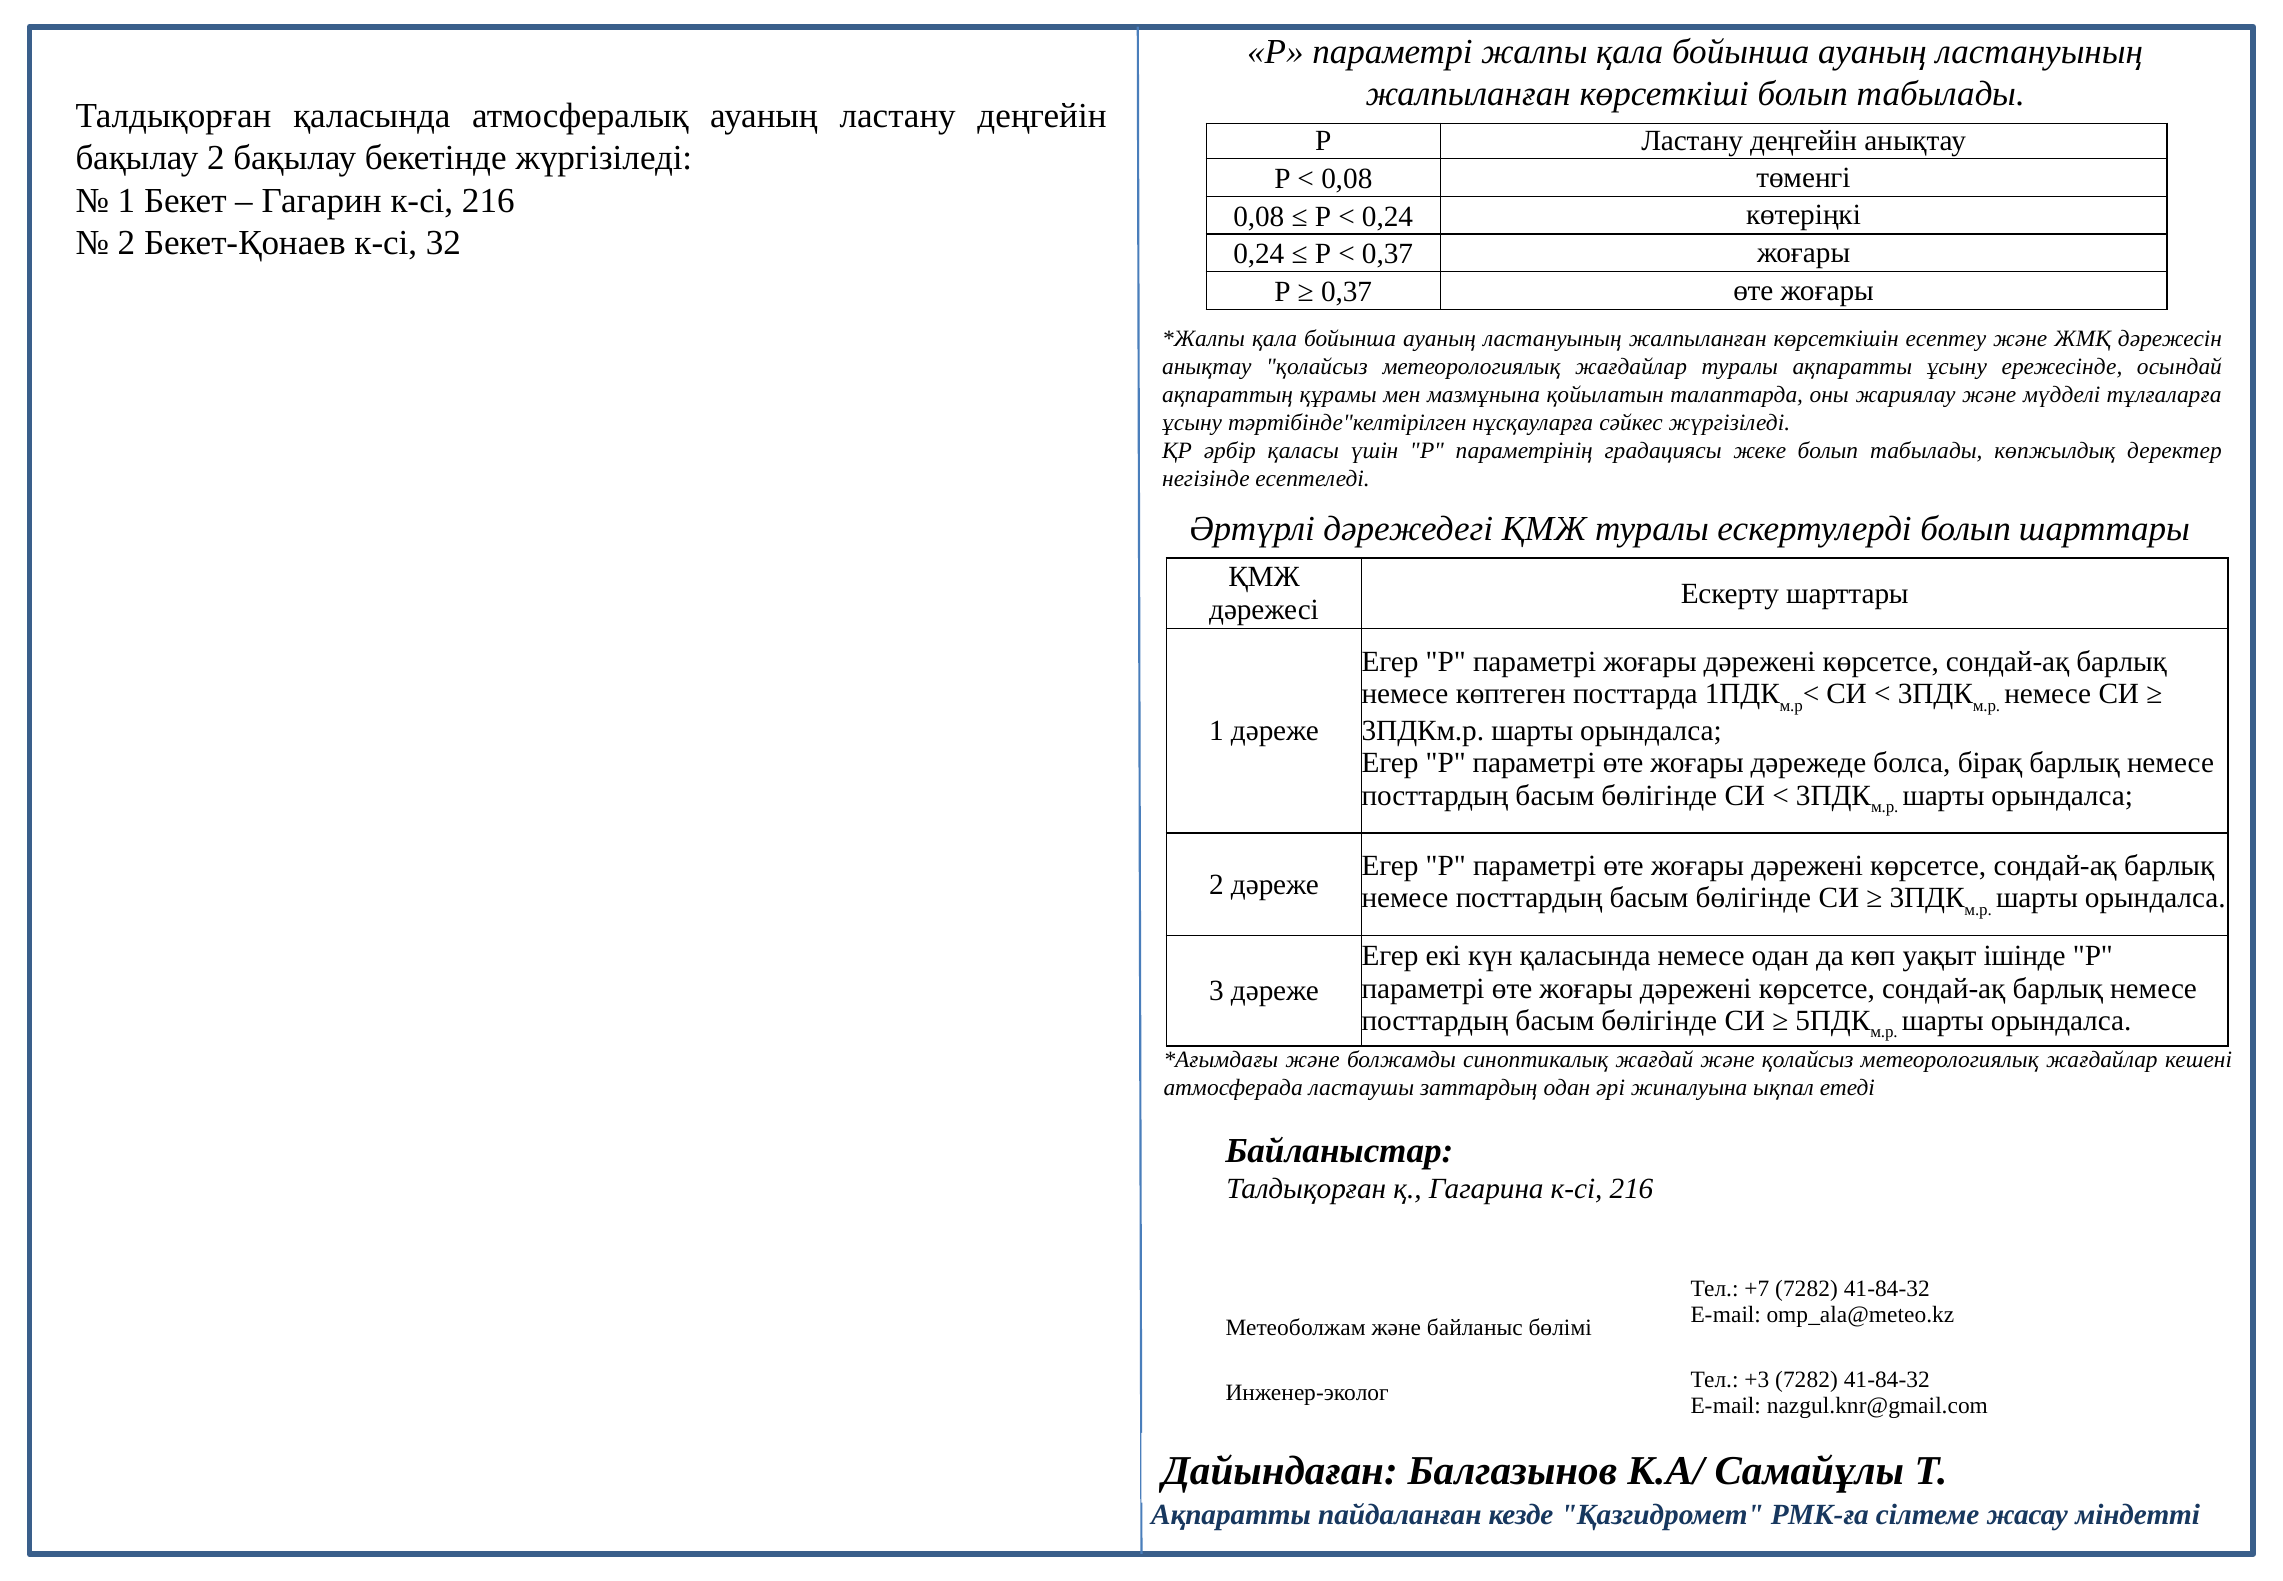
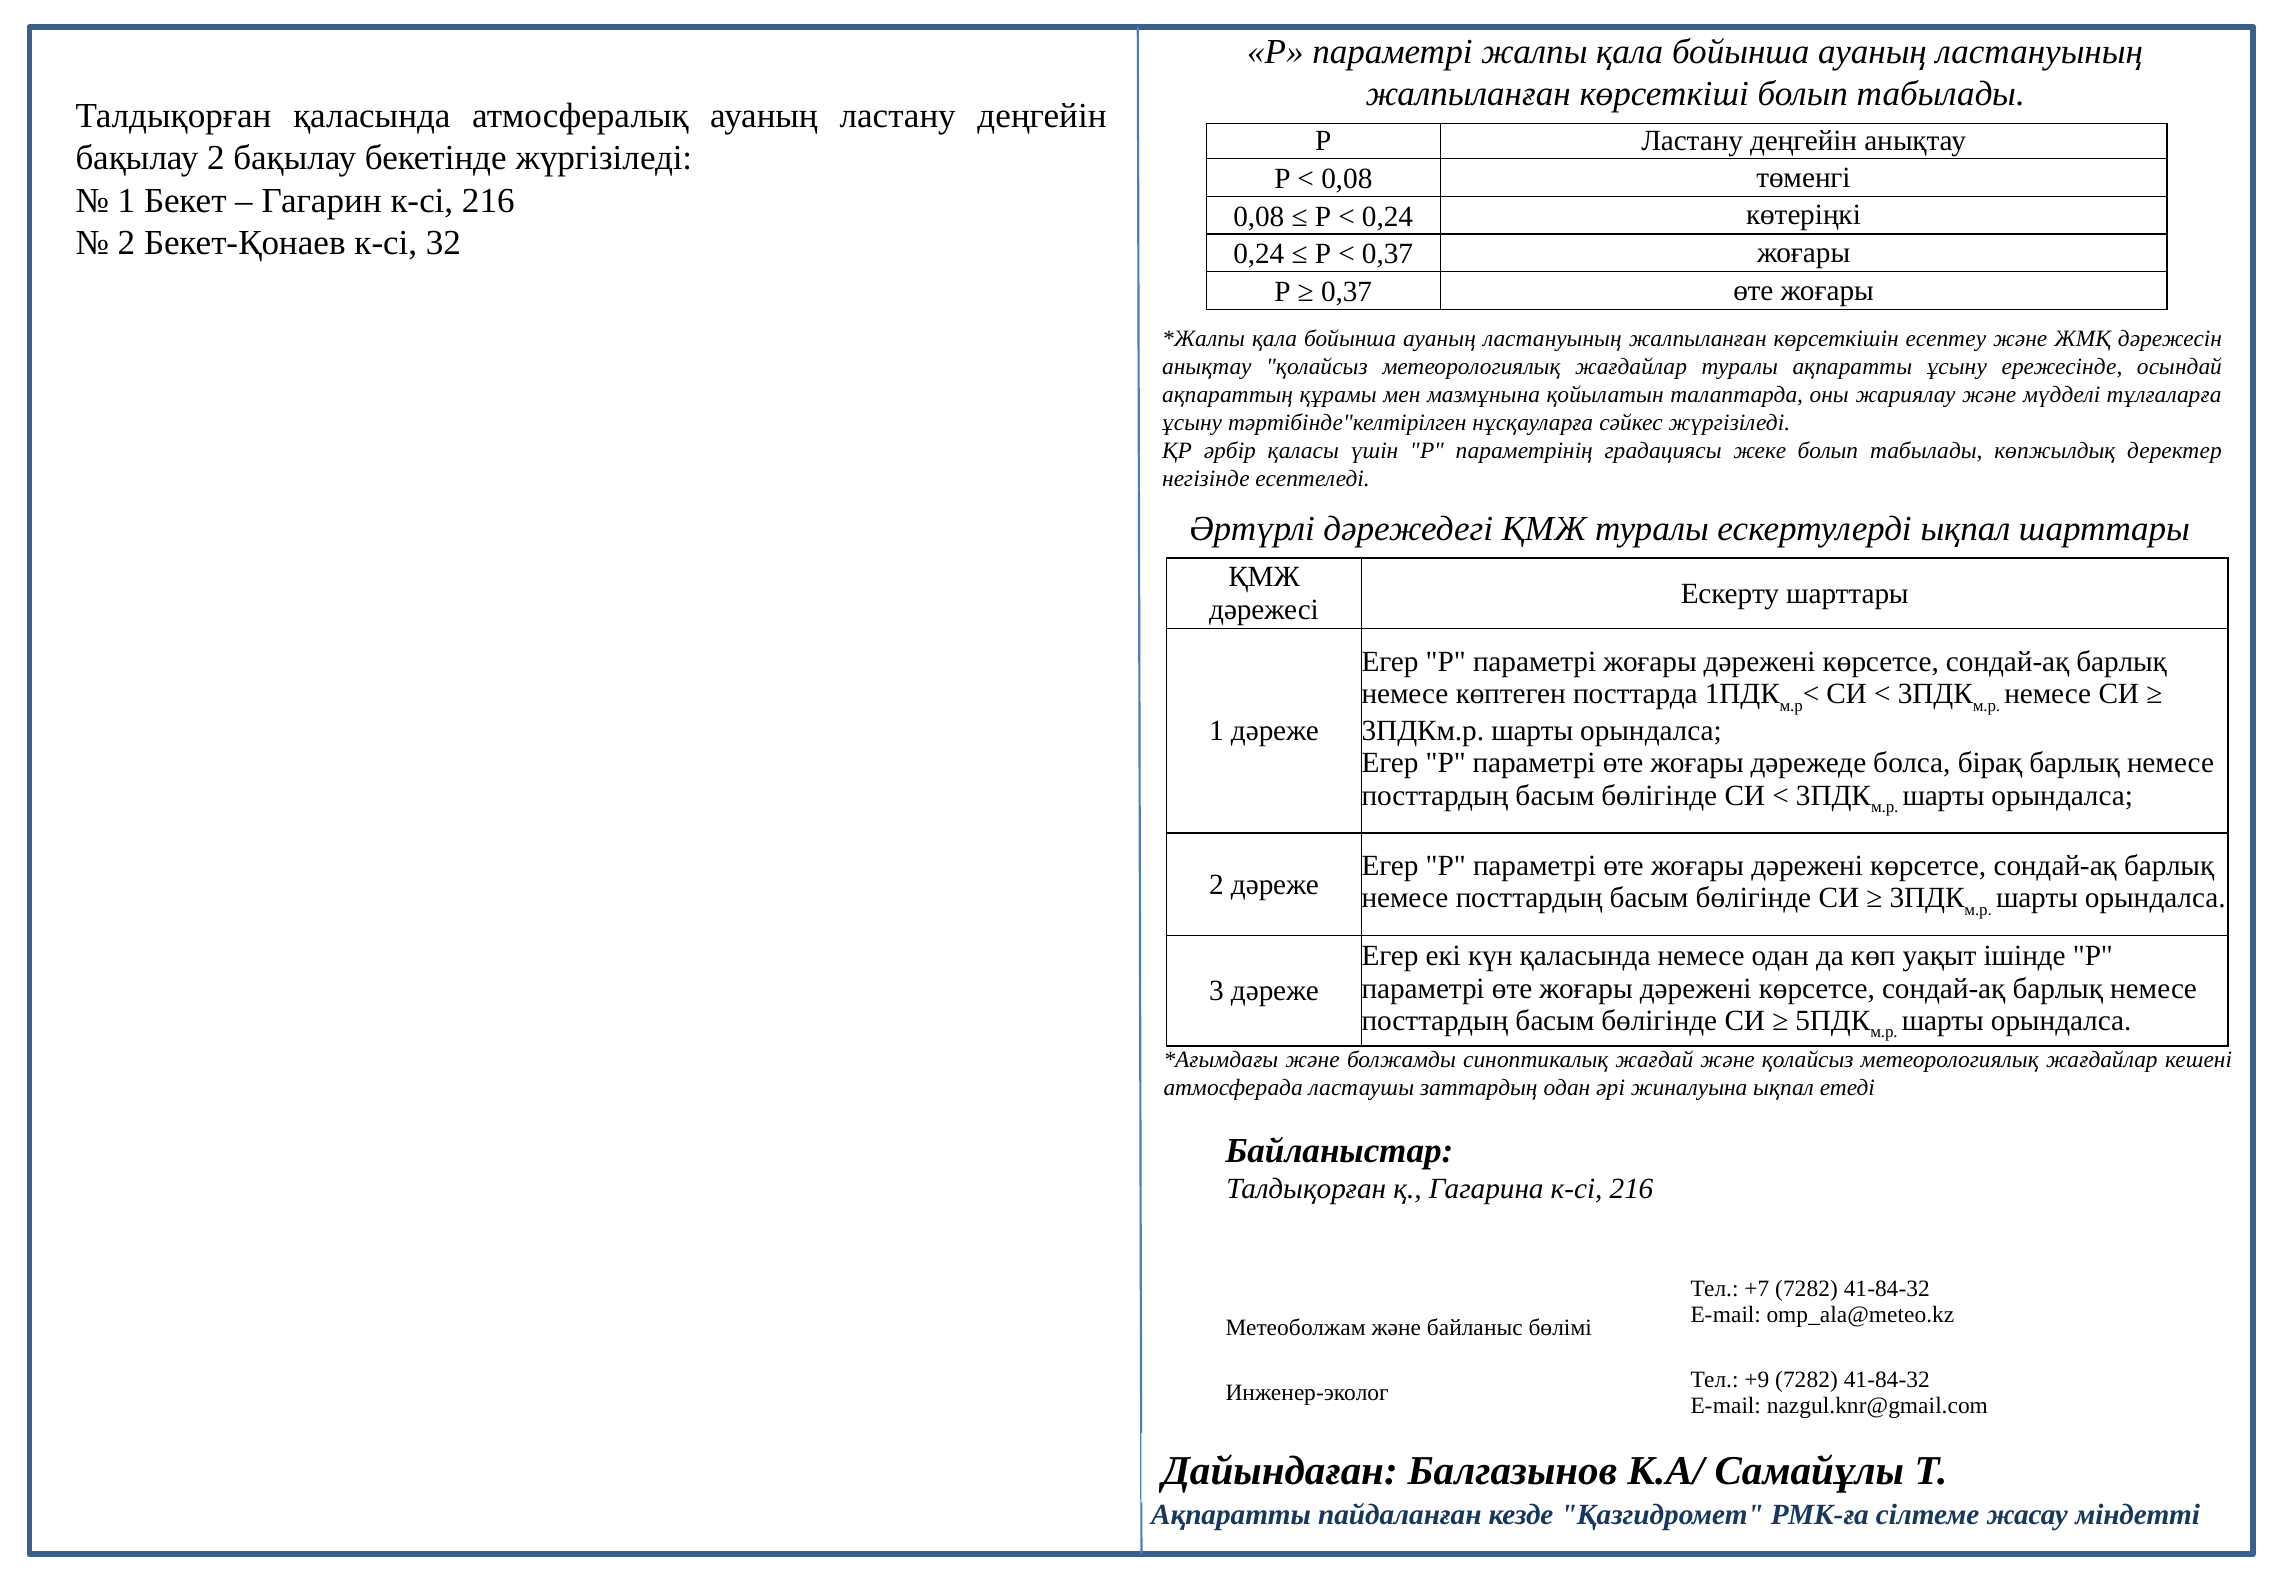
ескертулерді болып: болып -> ықпал
+3: +3 -> +9
